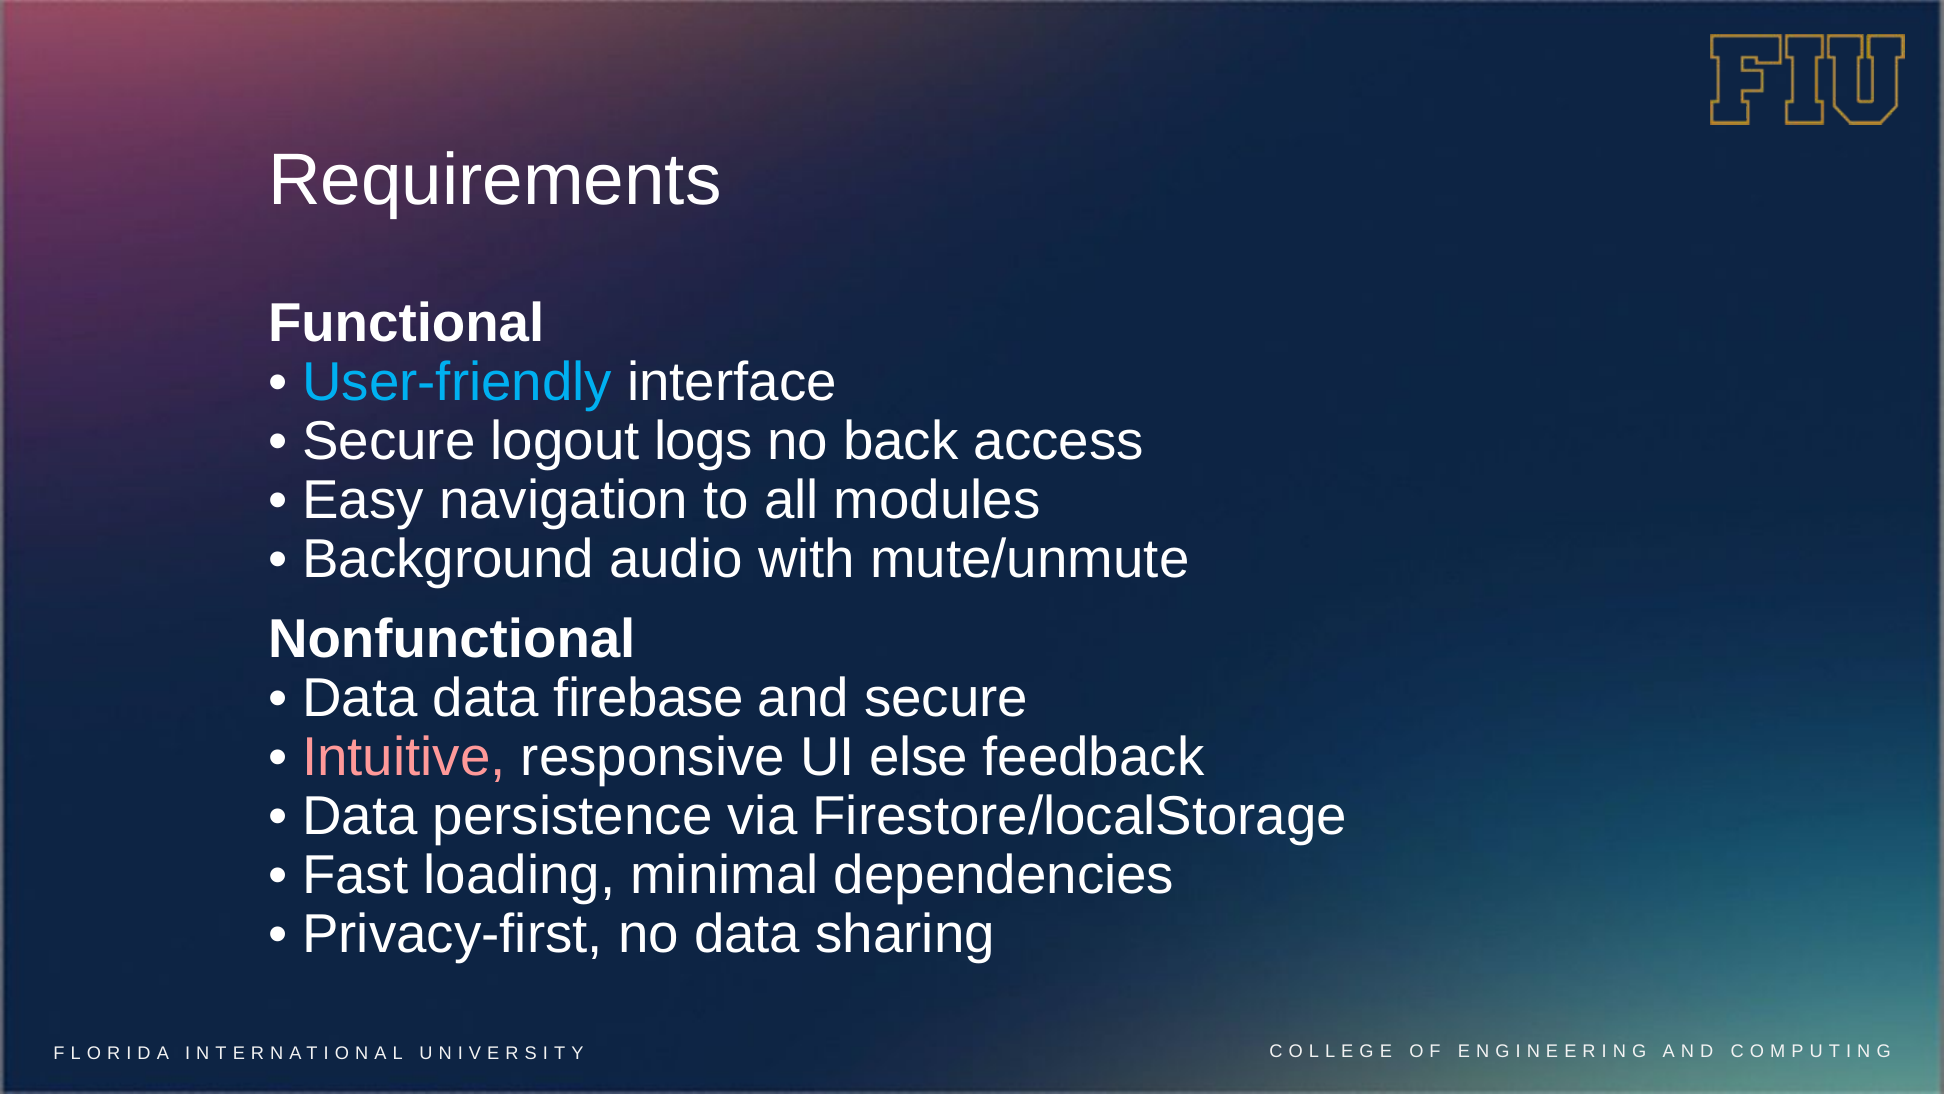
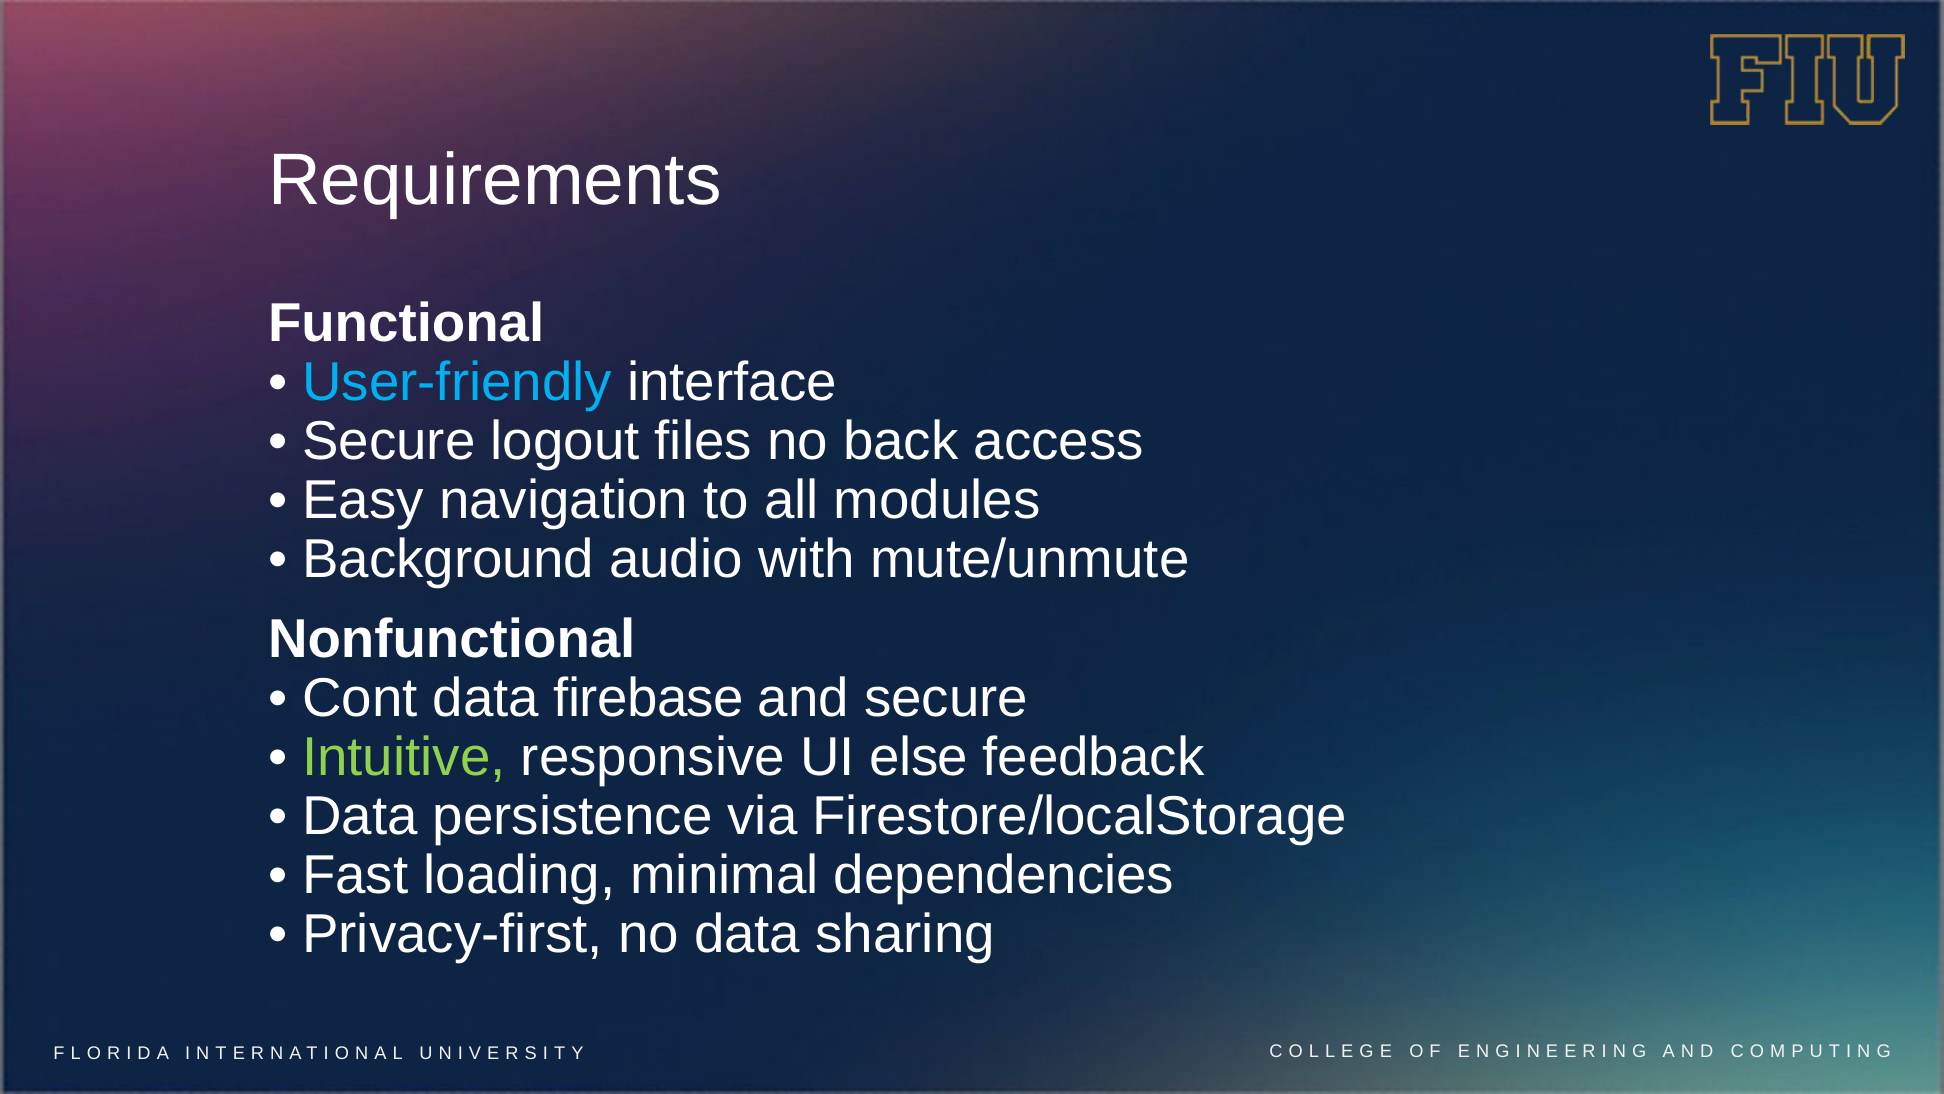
logs: logs -> files
Data at (360, 698): Data -> Cont
Intuitive colour: pink -> light green
